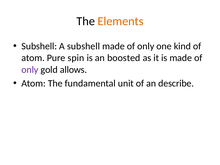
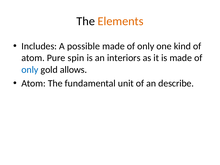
Subshell at (39, 46): Subshell -> Includes
A subshell: subshell -> possible
boosted: boosted -> interiors
only at (30, 70) colour: purple -> blue
